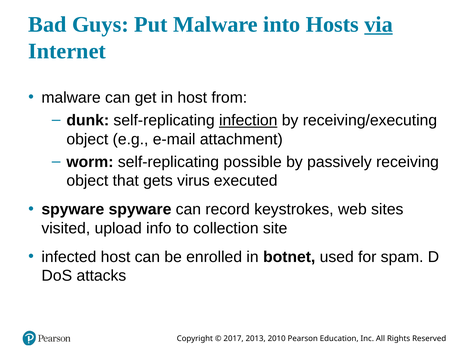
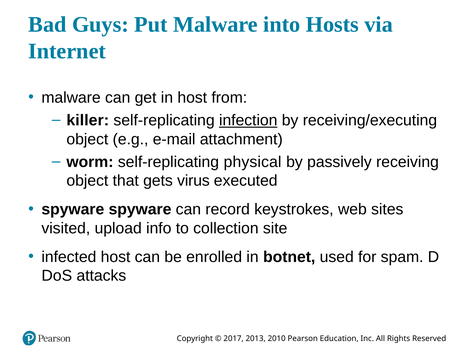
via underline: present -> none
dunk: dunk -> killer
possible: possible -> physical
